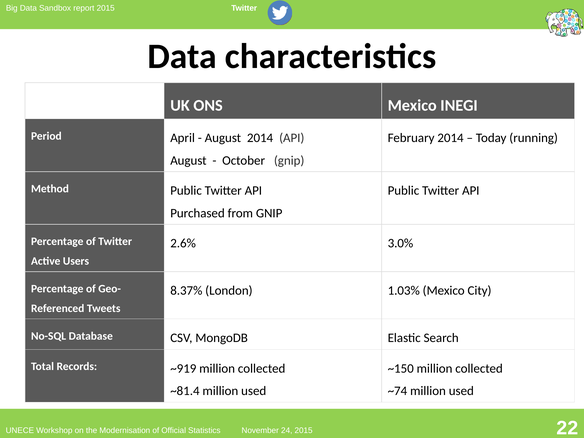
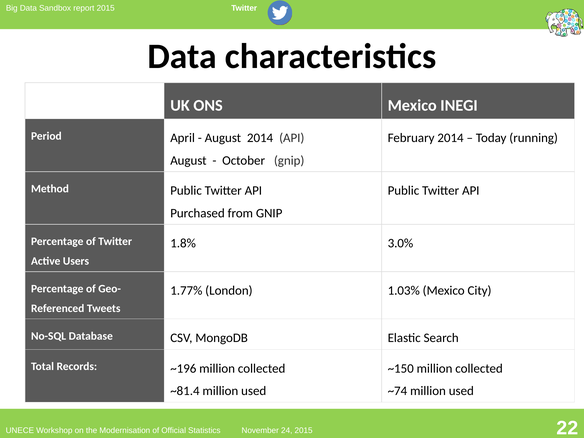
2.6%: 2.6% -> 1.8%
8.37%: 8.37% -> 1.77%
~919: ~919 -> ~196
